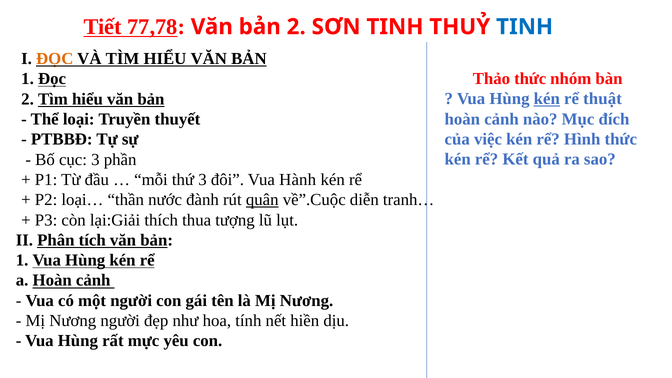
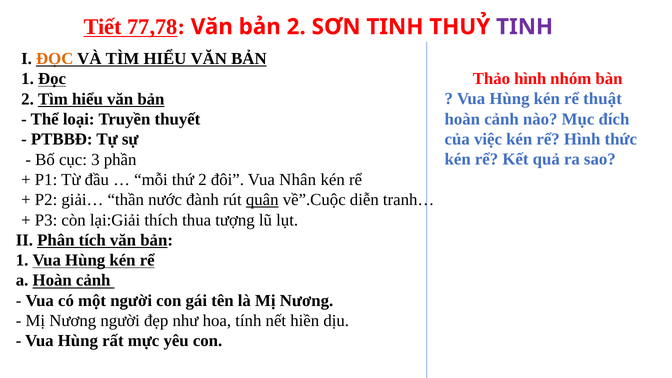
TINH at (525, 27) colour: blue -> purple
Thảo thức: thức -> hình
kén at (547, 99) underline: present -> none
thứ 3: 3 -> 2
Hành: Hành -> Nhân
loại…: loại… -> giải…
